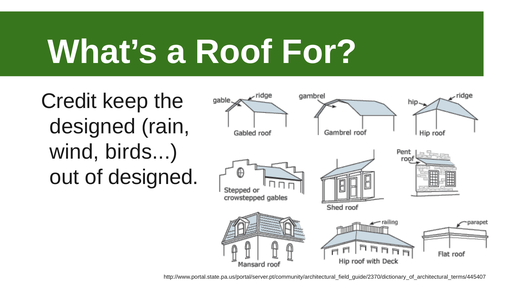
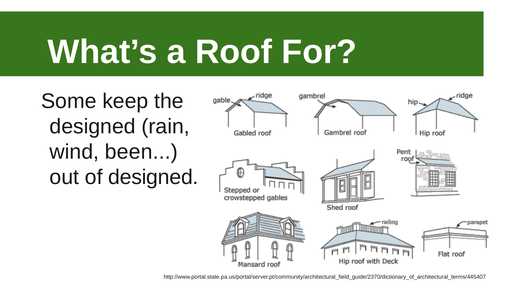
Credit: Credit -> Some
birds: birds -> been
